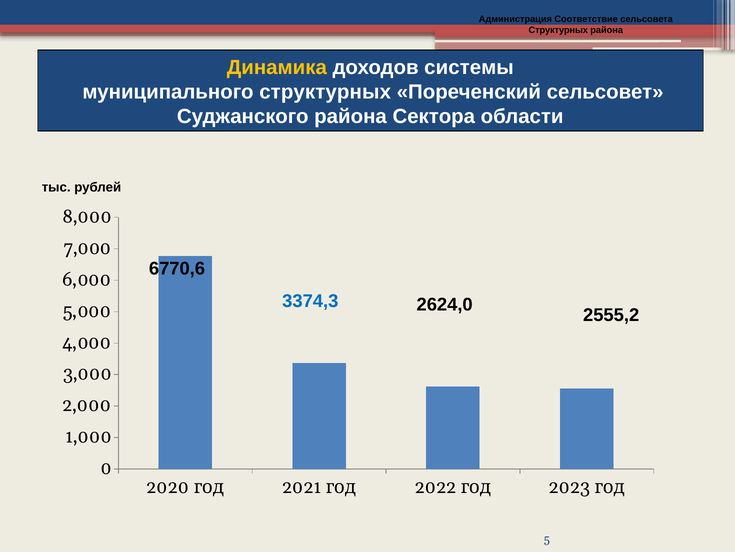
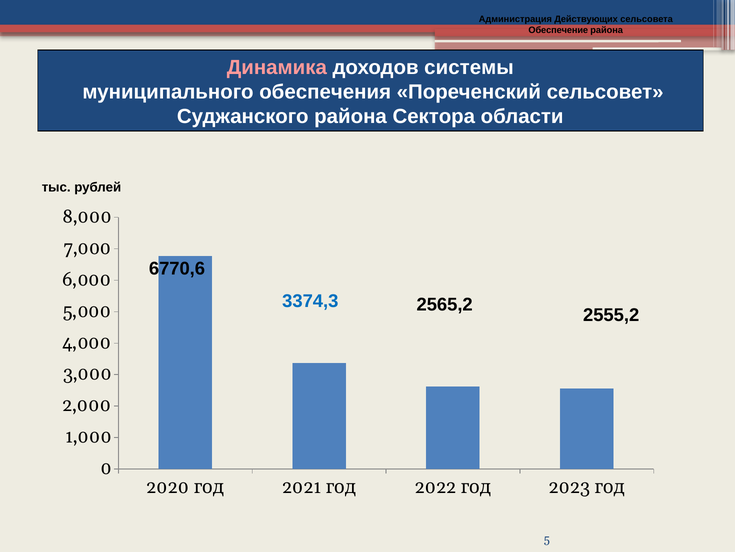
Соответствие: Соответствие -> Действующих
Структурных at (558, 30): Структурных -> Обеспечение
Динамика colour: yellow -> pink
муниципального структурных: структурных -> обеспечения
2624,0: 2624,0 -> 2565,2
